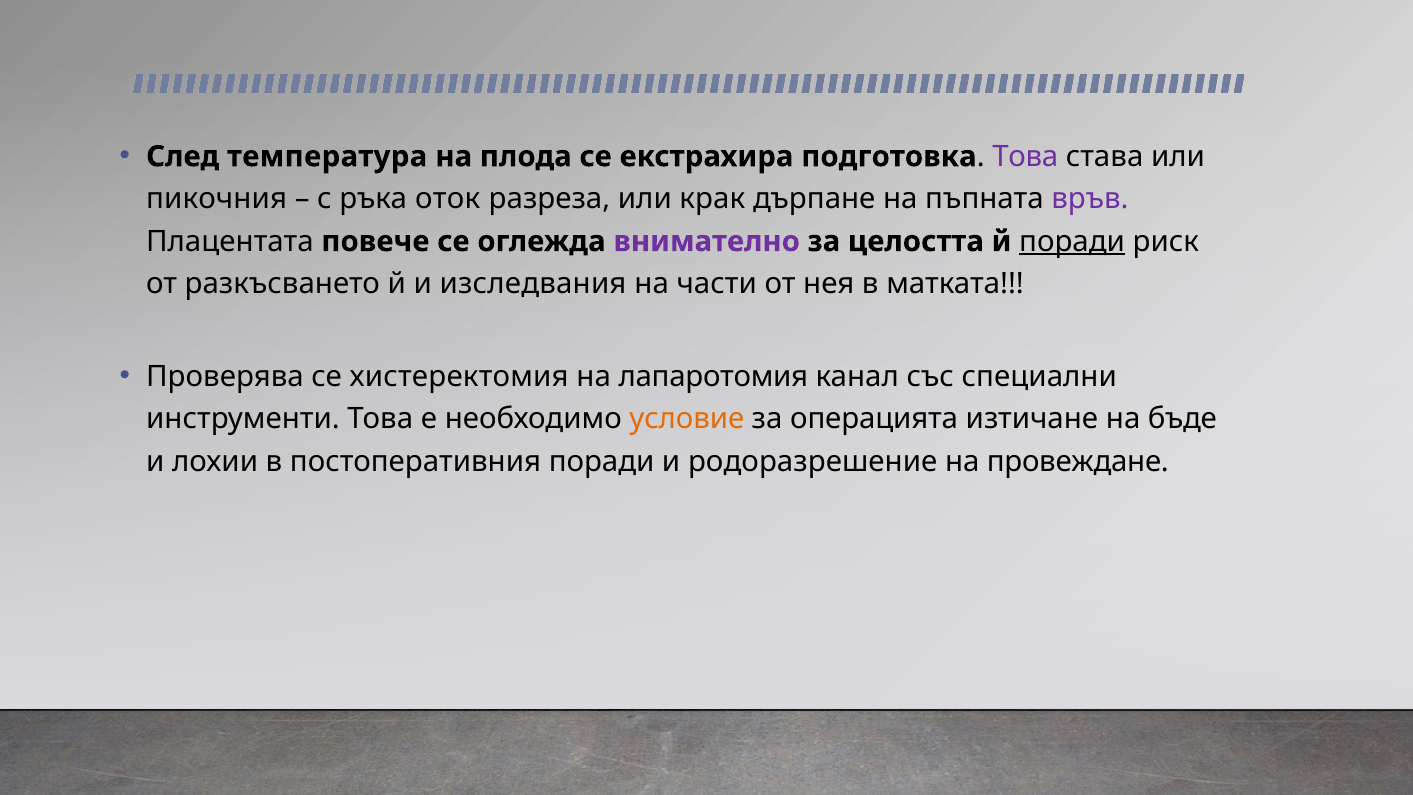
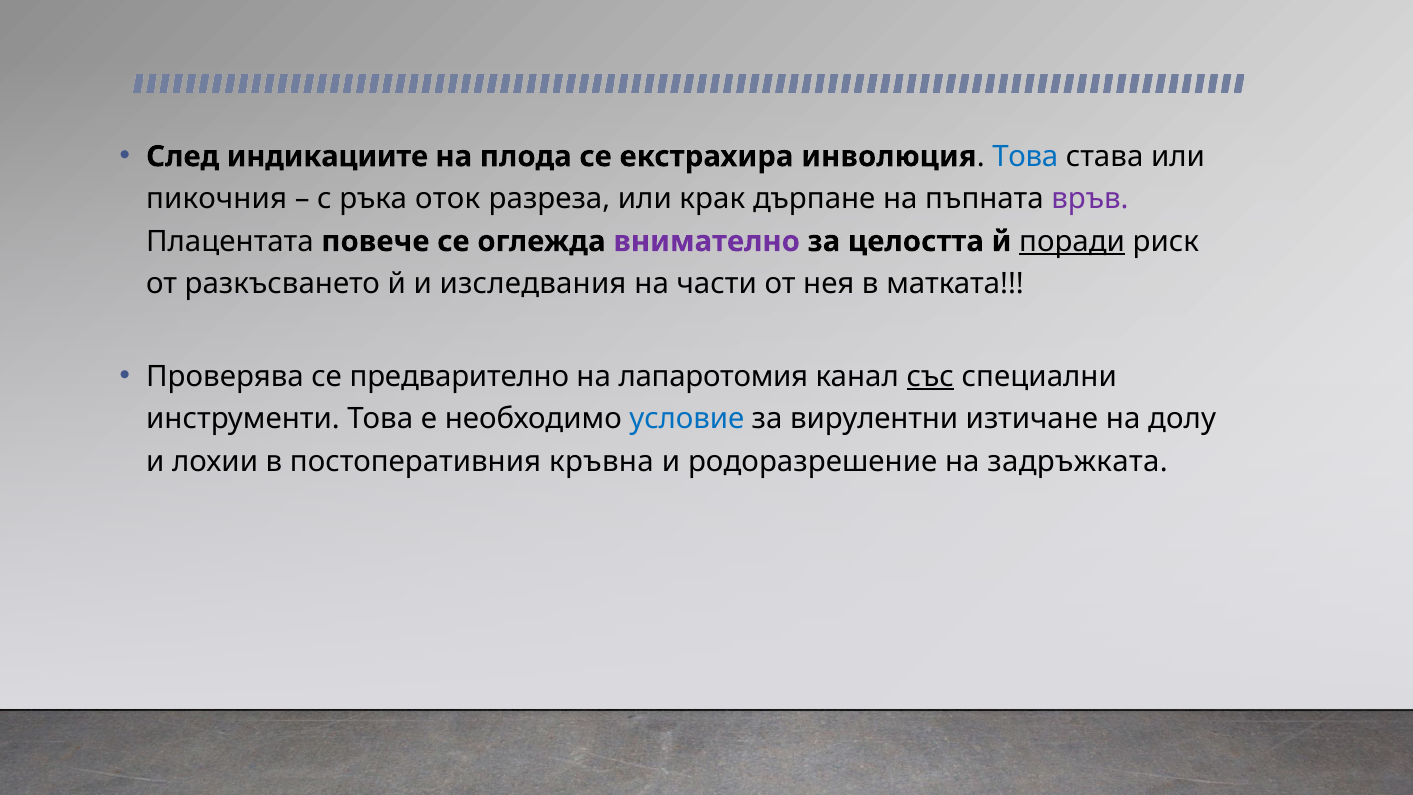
температура: температура -> индикациите
подготовка: подготовка -> инволюция
Това at (1025, 157) colour: purple -> blue
хистеректомия: хистеректомия -> предварително
със underline: none -> present
условие colour: orange -> blue
операцията: операцията -> вирулентни
бъде: бъде -> долу
постоперативния поради: поради -> кръвна
провеждане: провеждане -> задръжката
